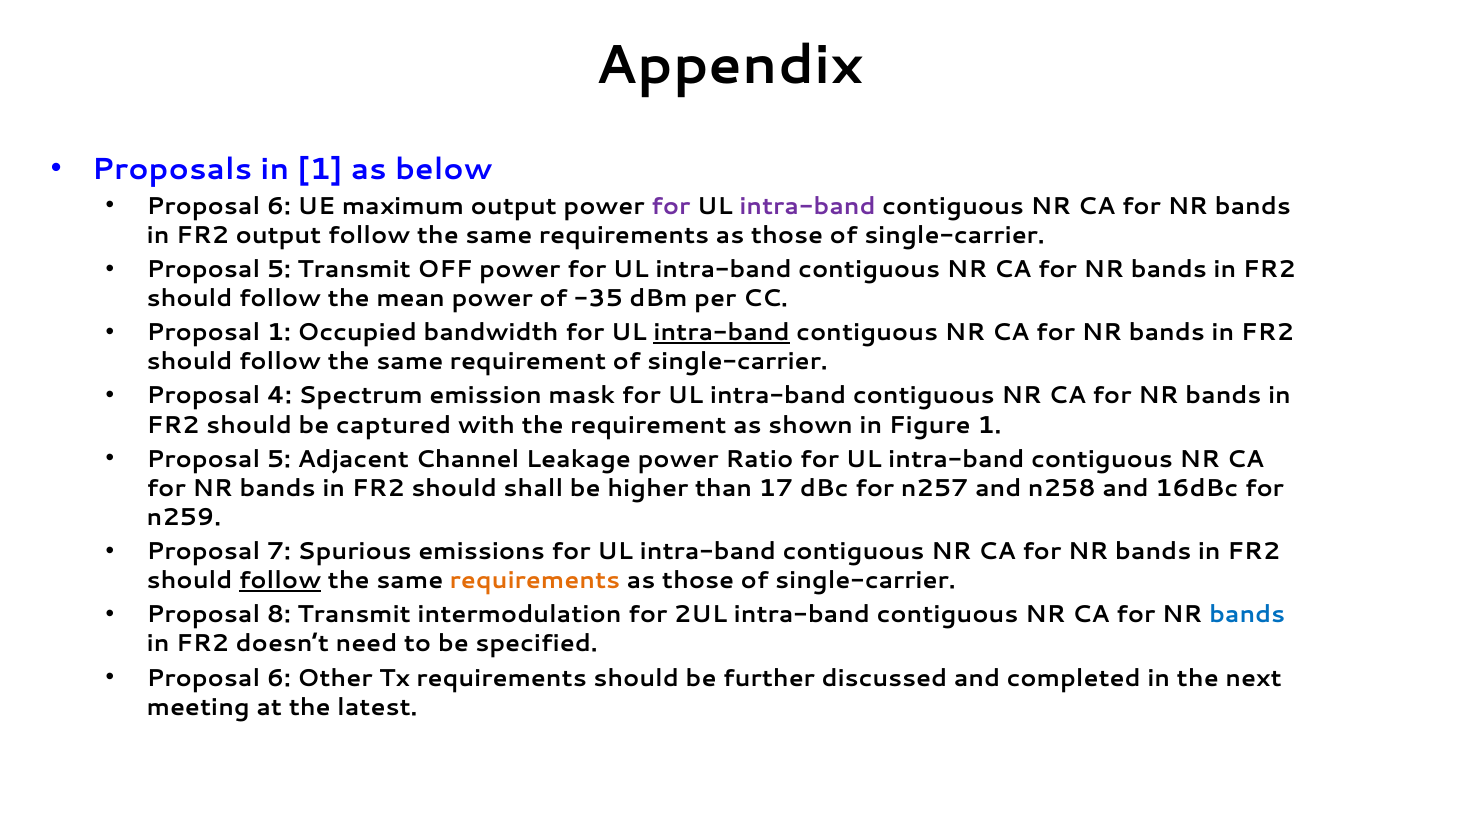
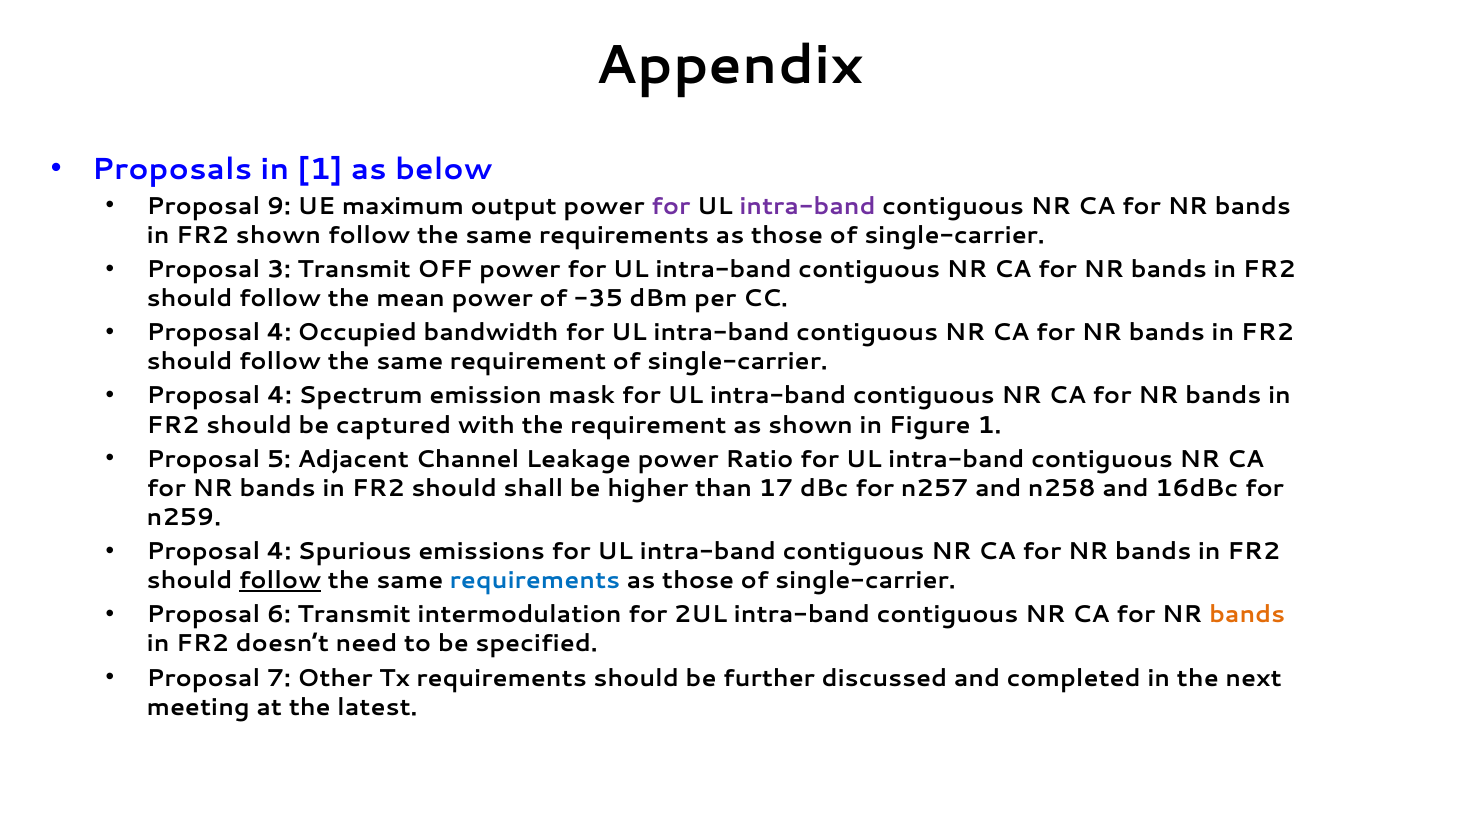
6 at (279, 206): 6 -> 9
FR2 output: output -> shown
5 at (279, 269): 5 -> 3
1 at (279, 333): 1 -> 4
intra-band at (722, 333) underline: present -> none
7 at (279, 551): 7 -> 4
requirements at (535, 581) colour: orange -> blue
8: 8 -> 6
bands at (1247, 615) colour: blue -> orange
6 at (279, 678): 6 -> 7
